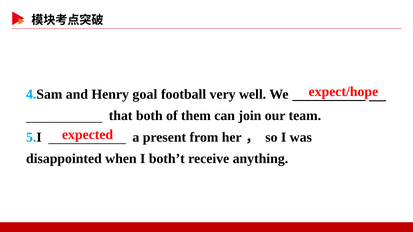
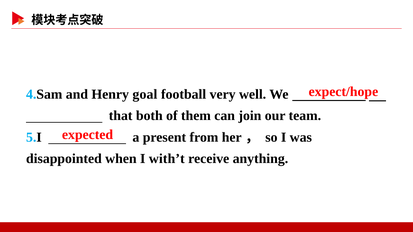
both’t: both’t -> with’t
